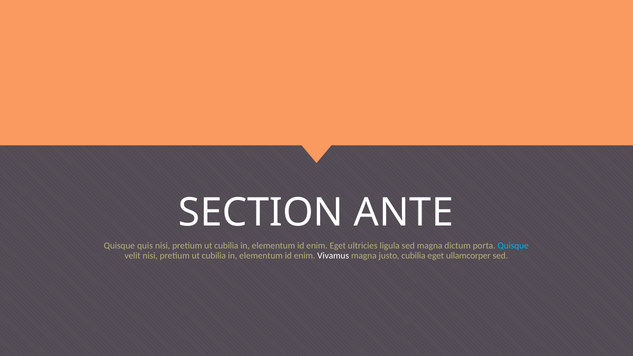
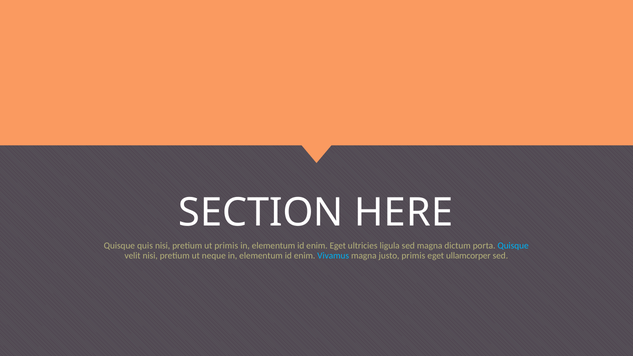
ANTE: ANTE -> HERE
cubilia at (226, 246): cubilia -> primis
cubilia at (214, 256): cubilia -> neque
Vivamus colour: white -> light blue
justo cubilia: cubilia -> primis
